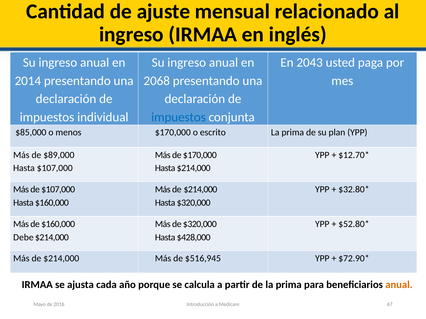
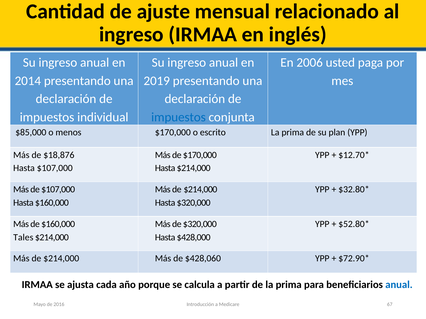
2043: 2043 -> 2006
2068: 2068 -> 2019
$89,000: $89,000 -> $18,876
Debe: Debe -> Tales
$516,945: $516,945 -> $428,060
anual at (399, 285) colour: orange -> blue
